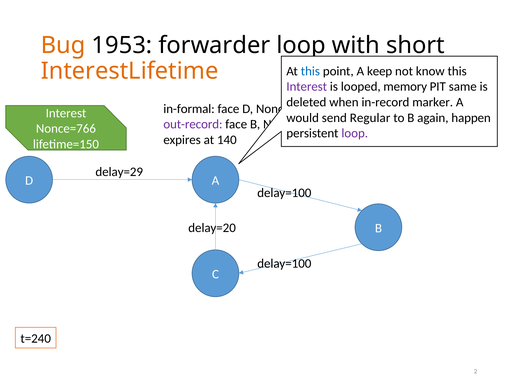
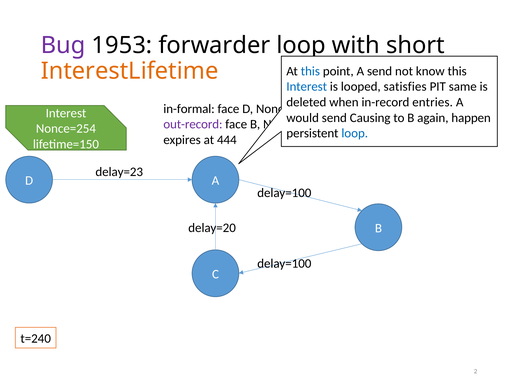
Bug colour: orange -> purple
A keep: keep -> send
Interest at (307, 87) colour: purple -> blue
memory: memory -> satisfies
marker: marker -> entries
Regular: Regular -> Causing
Nonce=766: Nonce=766 -> Nonce=254
loop at (355, 133) colour: purple -> blue
140: 140 -> 444
delay=29: delay=29 -> delay=23
